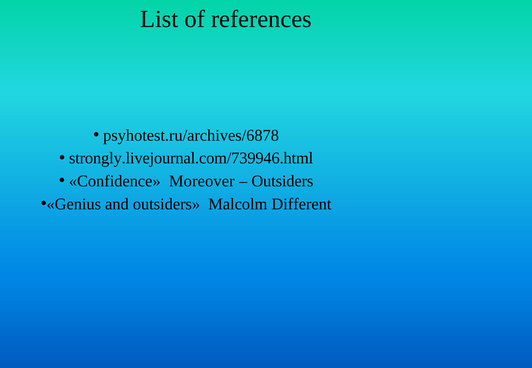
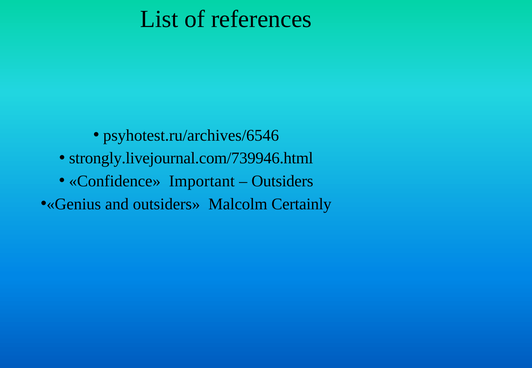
psyhotest.ru/archives/6878: psyhotest.ru/archives/6878 -> psyhotest.ru/archives/6546
Moreover: Moreover -> Important
Different: Different -> Certainly
